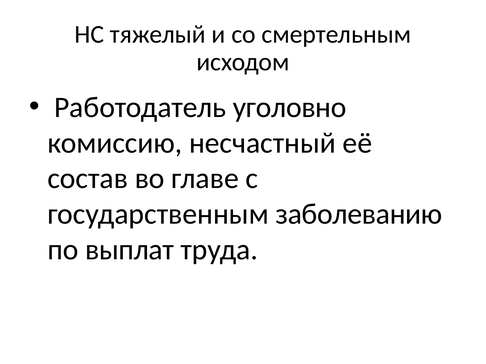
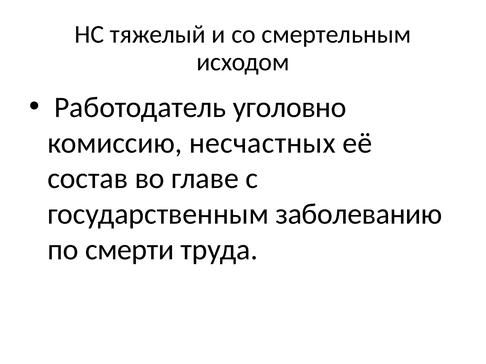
несчастный: несчастный -> несчастных
выплат: выплат -> смерти
